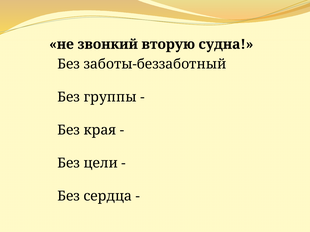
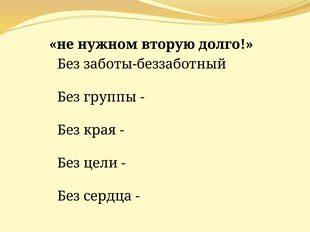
звонкий: звонкий -> нужном
судна: судна -> долго
